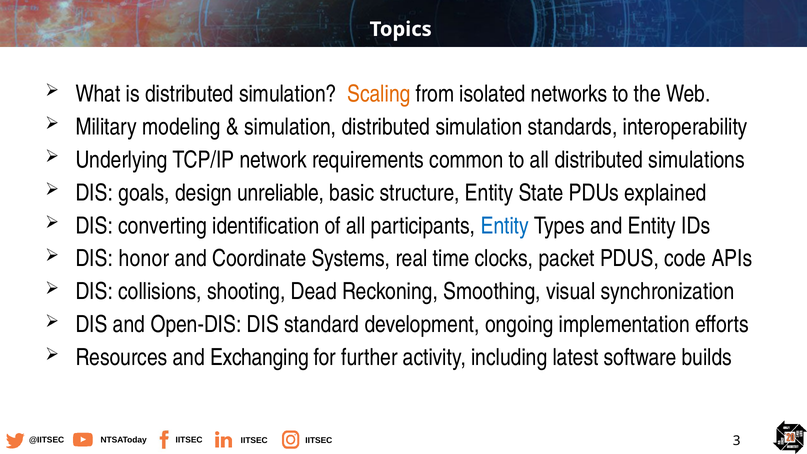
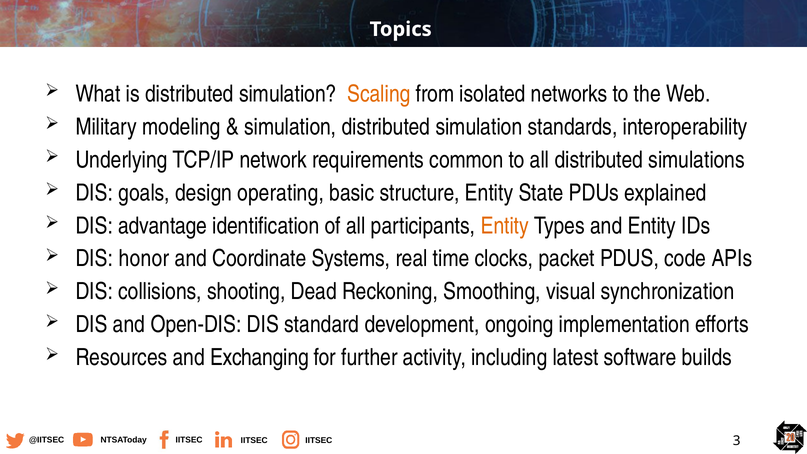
unreliable: unreliable -> operating
converting: converting -> advantage
Entity at (505, 226) colour: blue -> orange
